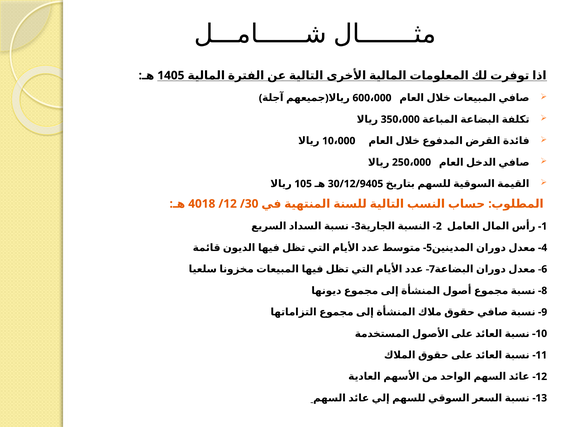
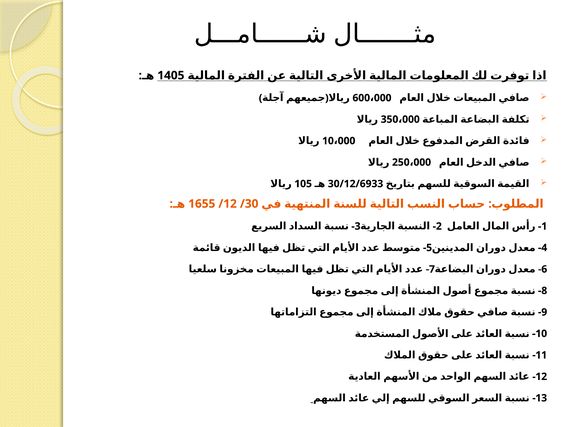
30/12/9405: 30/12/9405 -> 30/12/6933
4018: 4018 -> 1655
